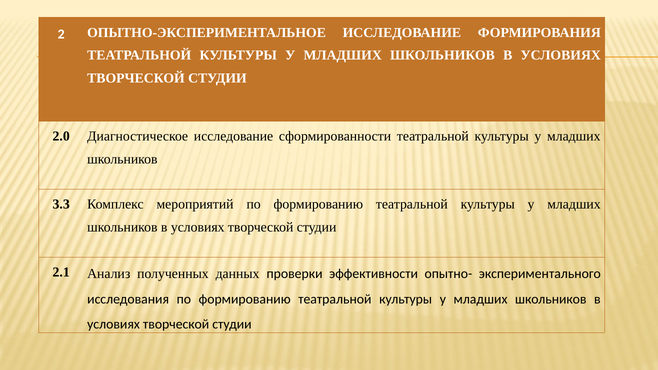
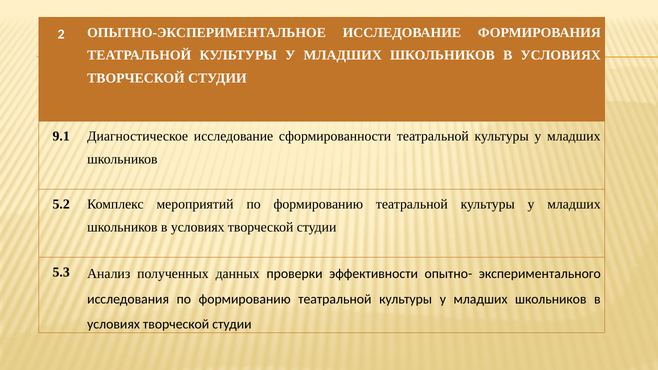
2.0: 2.0 -> 9.1
3.3: 3.3 -> 5.2
2.1: 2.1 -> 5.3
